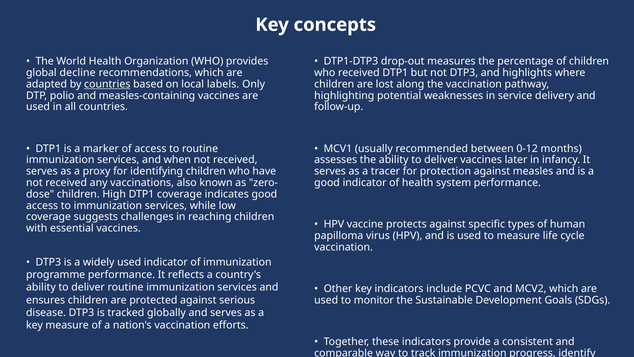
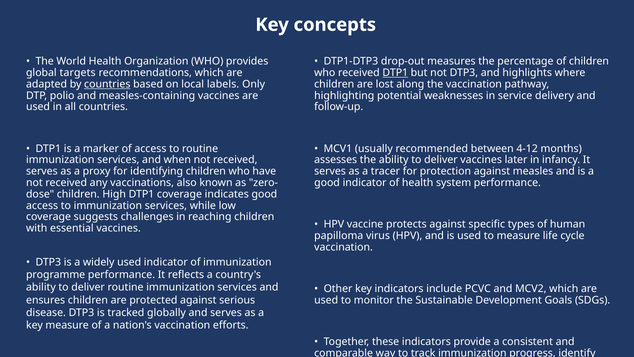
decline at (78, 73): decline -> targets
DTP1 at (395, 73) underline: none -> present
0-12: 0-12 -> 4-12
